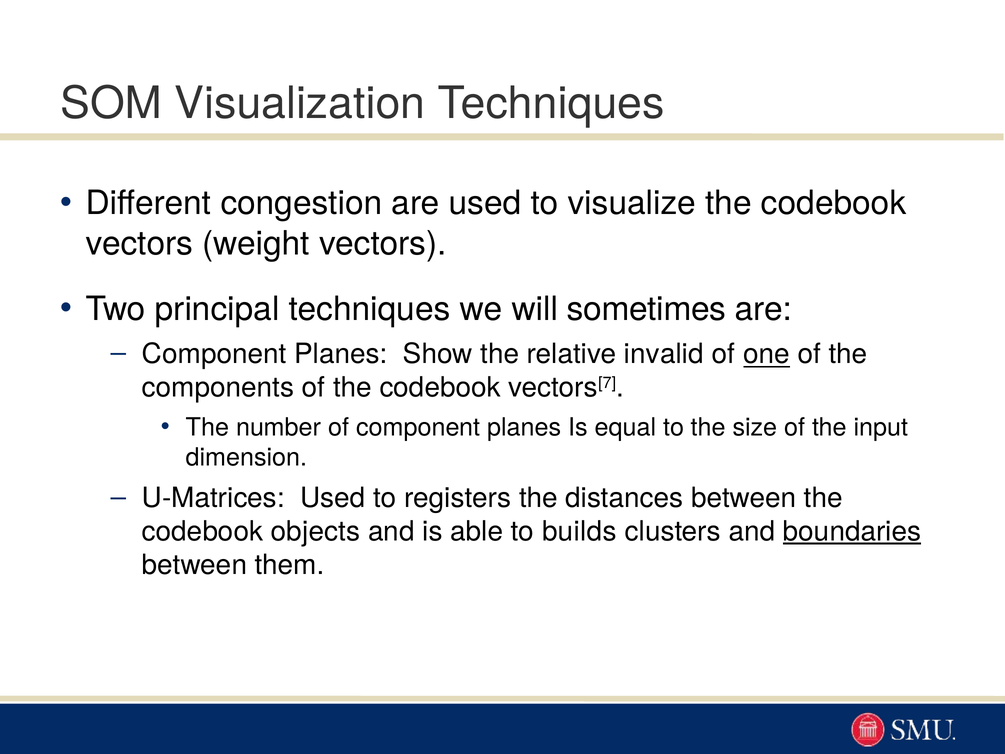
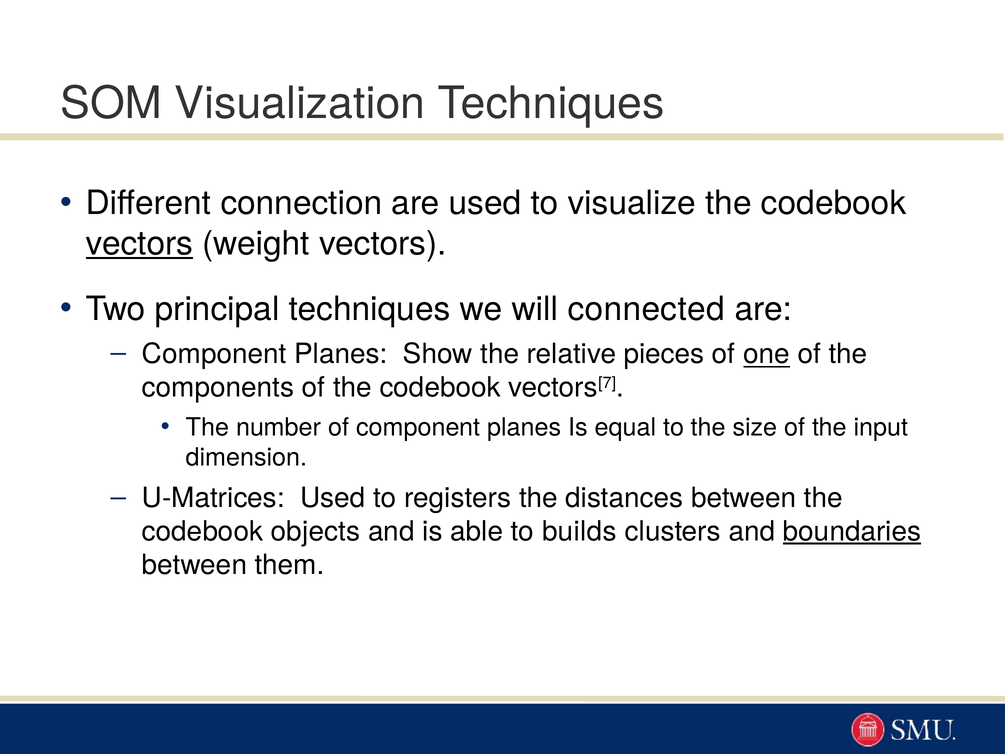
congestion: congestion -> connection
vectors at (139, 244) underline: none -> present
sometimes: sometimes -> connected
invalid: invalid -> pieces
